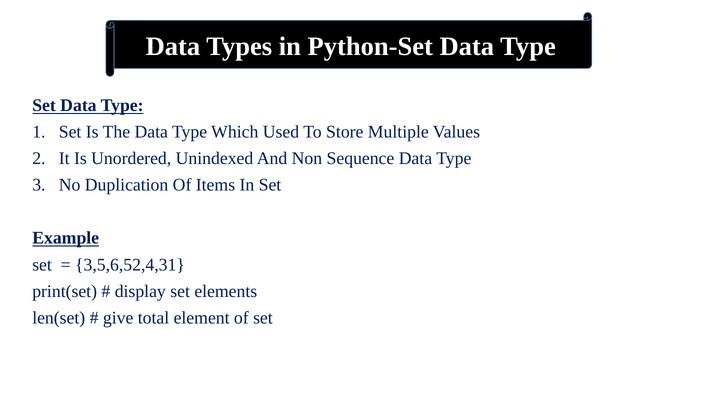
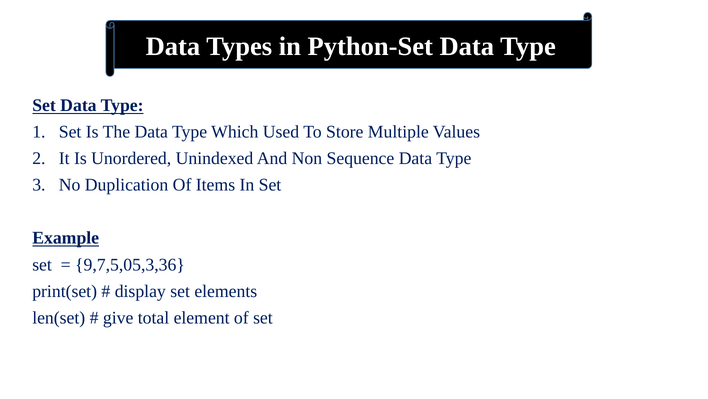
3,5,6,52,4,31: 3,5,6,52,4,31 -> 9,7,5,05,3,36
